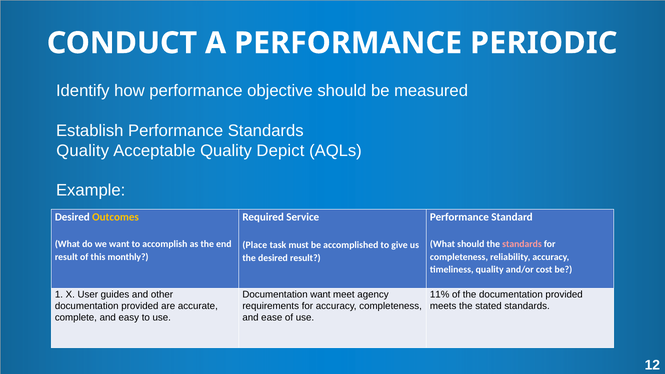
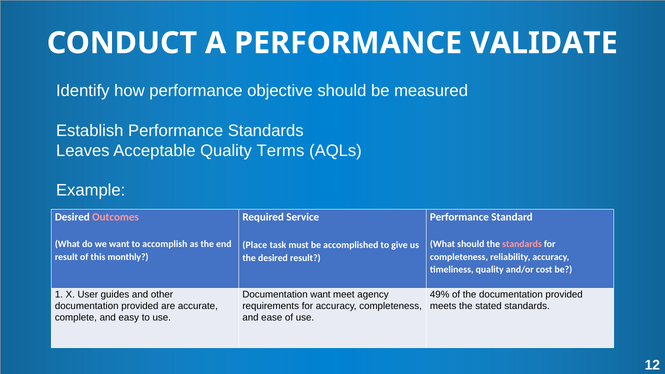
PERIODIC: PERIODIC -> VALIDATE
Quality at (83, 151): Quality -> Leaves
Depict: Depict -> Terms
Outcomes colour: yellow -> pink
11%: 11% -> 49%
